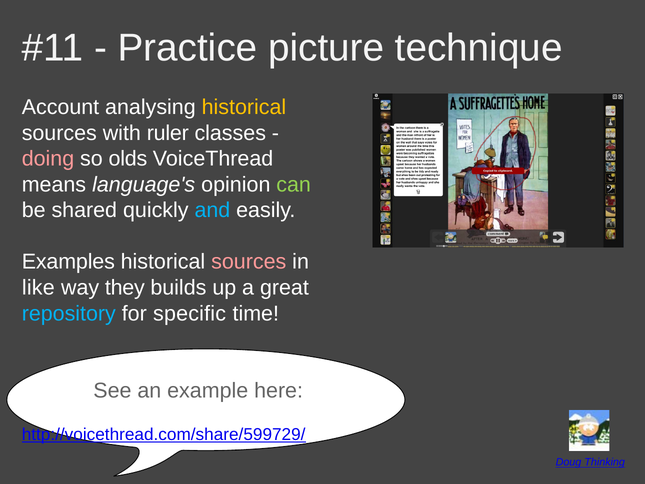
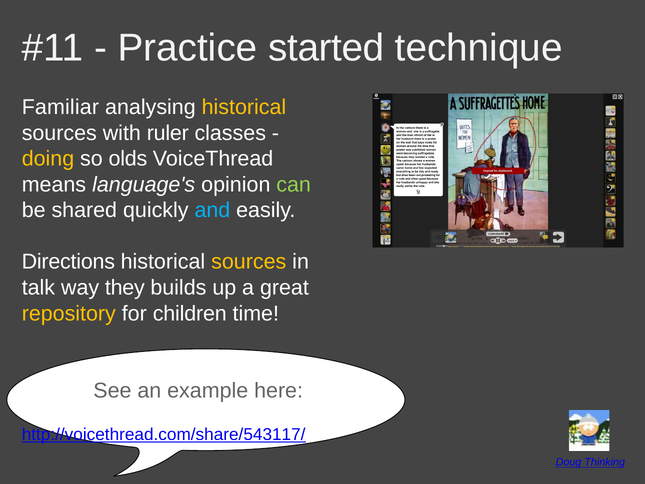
picture: picture -> started
Account: Account -> Familiar
doing colour: pink -> yellow
Examples: Examples -> Directions
sources at (249, 262) colour: pink -> yellow
like: like -> talk
repository colour: light blue -> yellow
specific: specific -> children
http://voicethread.com/share/599729/: http://voicethread.com/share/599729/ -> http://voicethread.com/share/543117/
